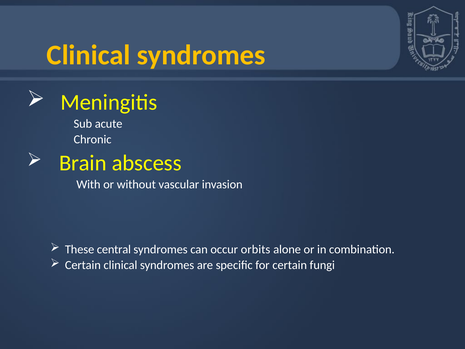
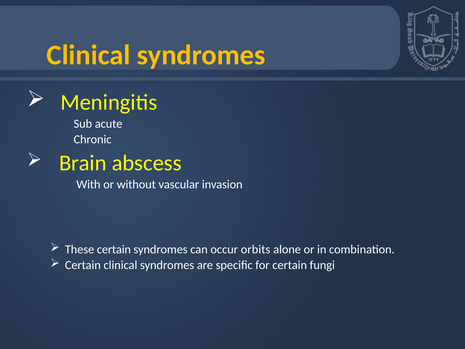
These central: central -> certain
